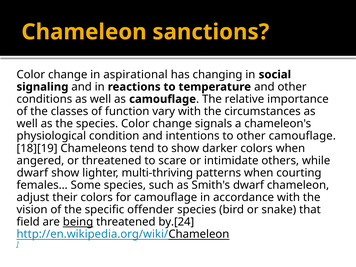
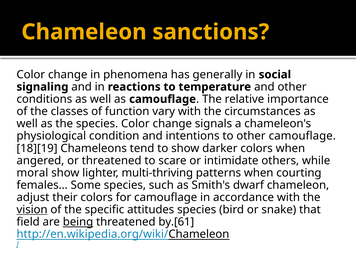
aspirational: aspirational -> phenomena
changing: changing -> generally
dwarf at (32, 173): dwarf -> moral
vision underline: none -> present
offender: offender -> attitudes
by.[24: by.[24 -> by.[61
